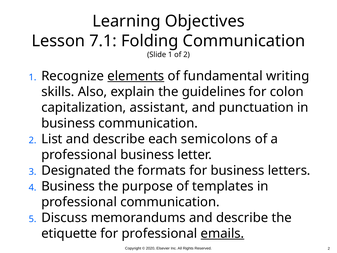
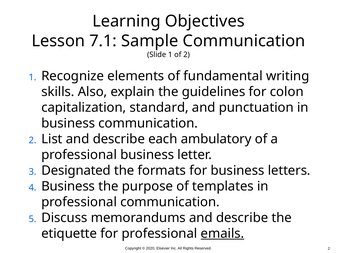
Folding: Folding -> Sample
elements underline: present -> none
assistant: assistant -> standard
semicolons: semicolons -> ambulatory
